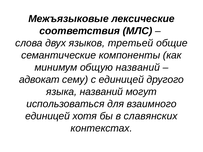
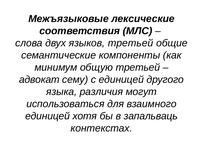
общую названий: названий -> третьей
языка названий: названий -> различия
славянских: славянских -> запальваць
